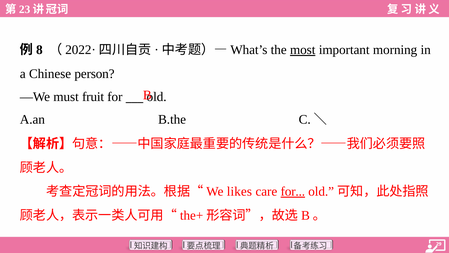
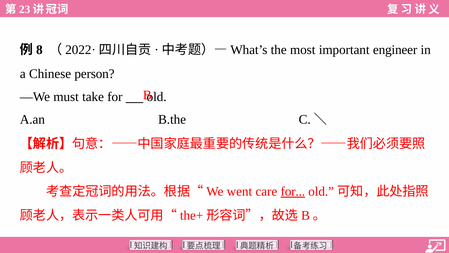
most underline: present -> none
morning: morning -> engineer
fruit: fruit -> take
likes: likes -> went
